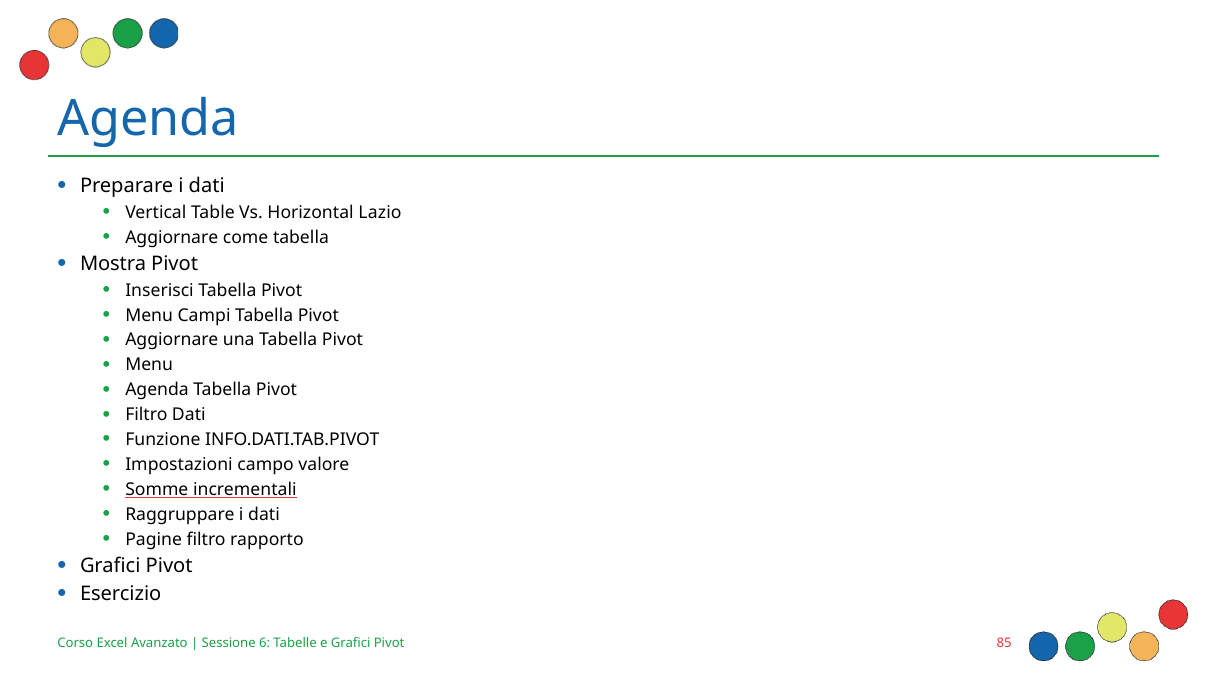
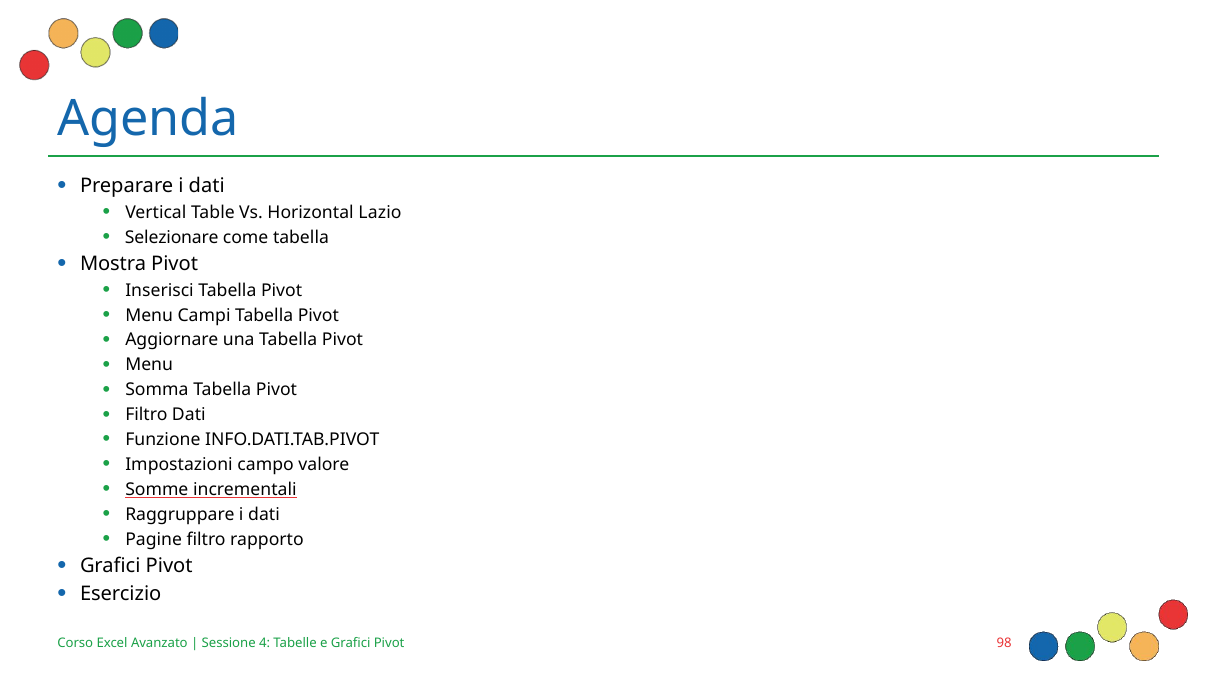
Aggiornare at (172, 237): Aggiornare -> Selezionare
Agenda at (157, 390): Agenda -> Somma
6: 6 -> 4
85: 85 -> 98
